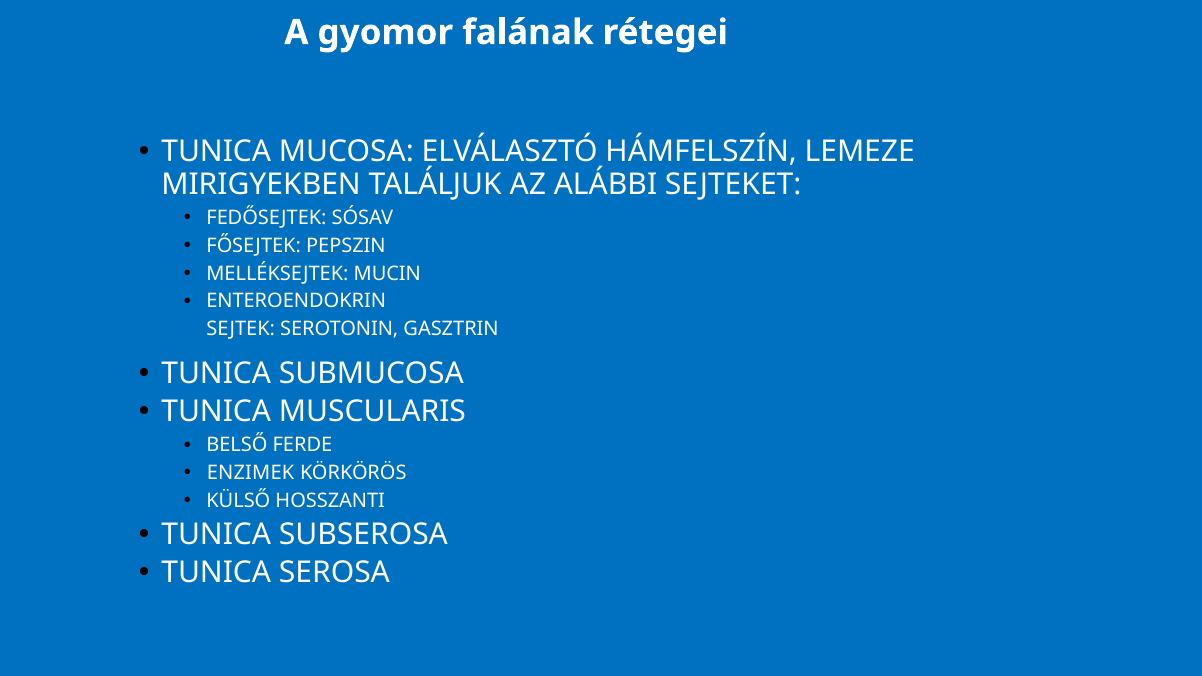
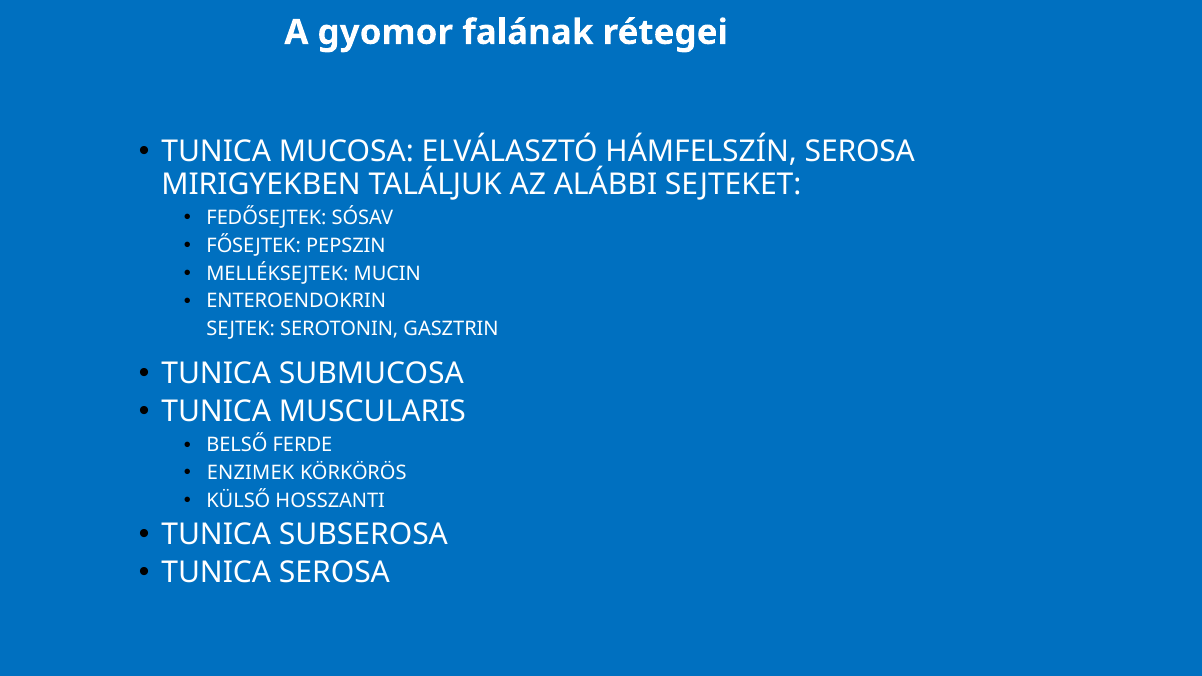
HÁMFELSZÍN LEMEZE: LEMEZE -> SEROSA
